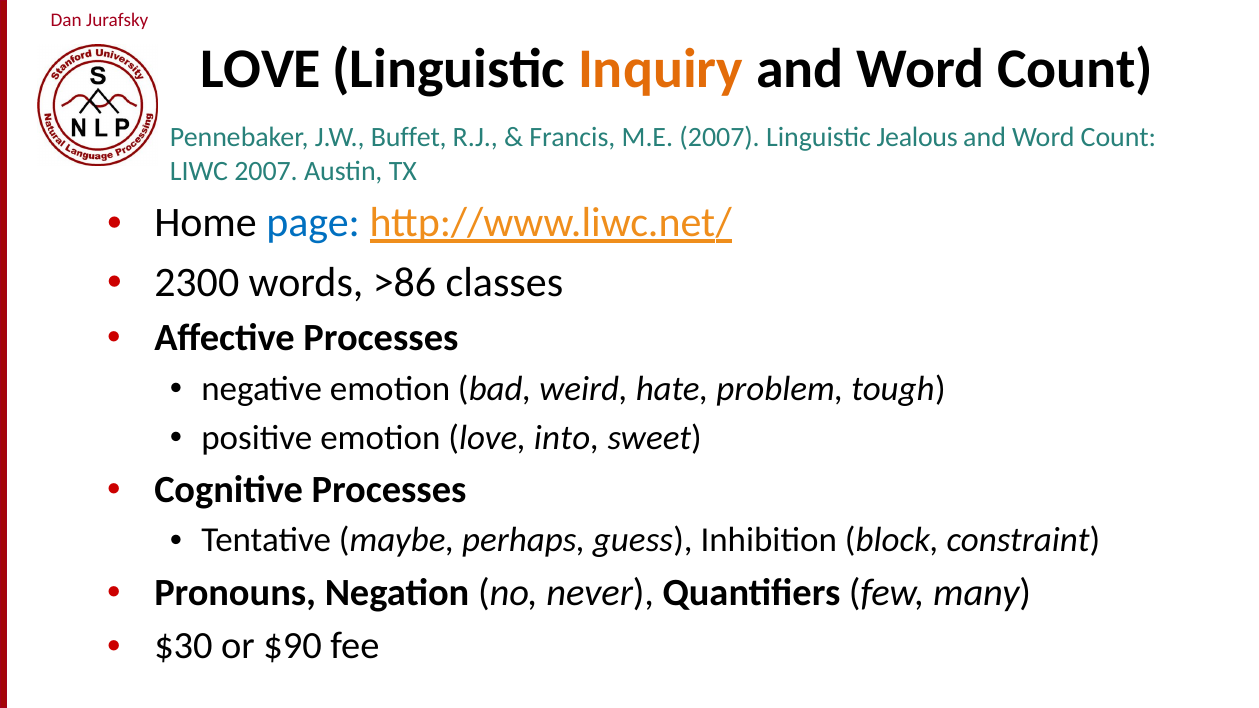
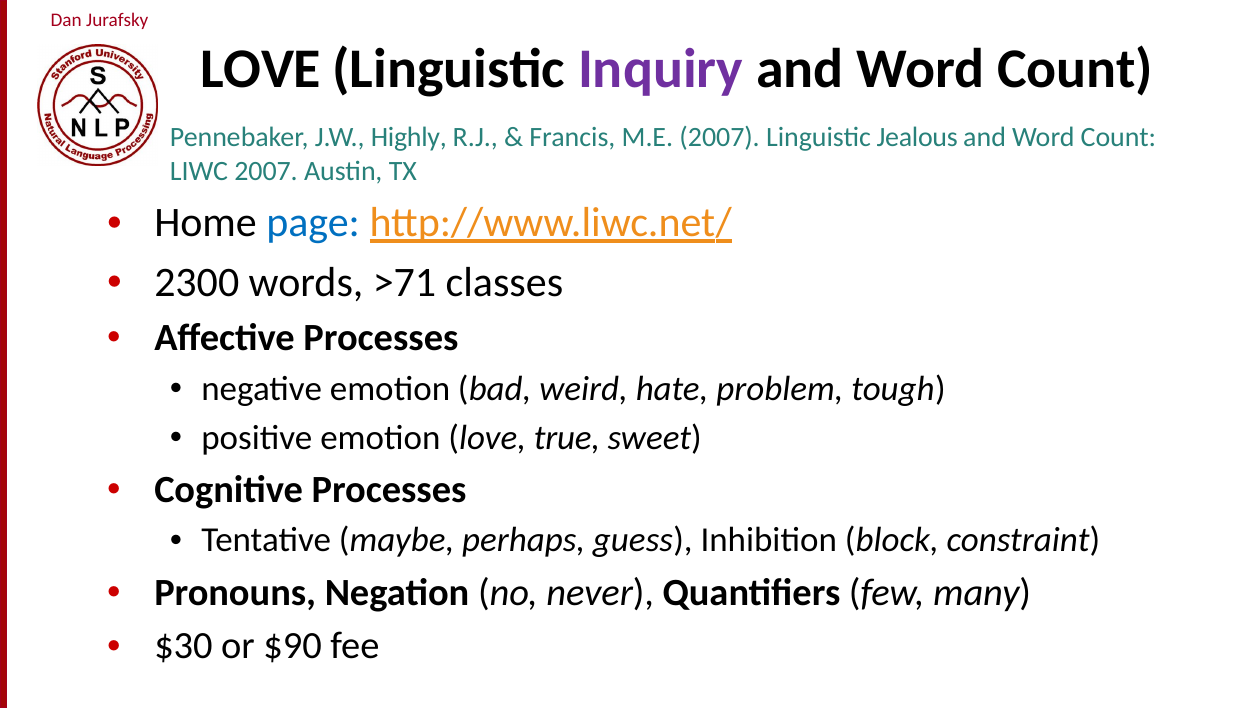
Inquiry colour: orange -> purple
Buffet: Buffet -> Highly
>86: >86 -> >71
into: into -> true
